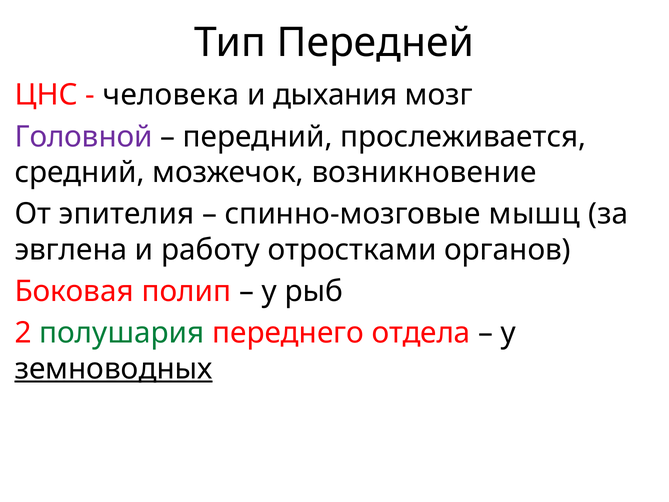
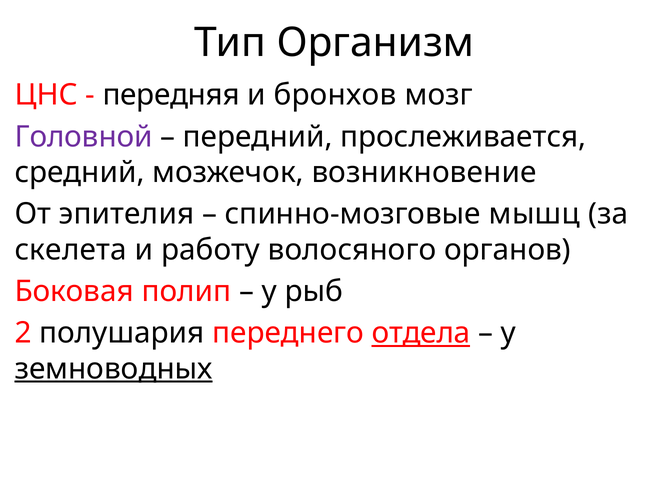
Передней: Передней -> Организм
человека: человека -> передняя
дыхания: дыхания -> бронхов
эвглена: эвглена -> скелета
отростками: отростками -> волосяного
полушария colour: green -> black
отдела underline: none -> present
